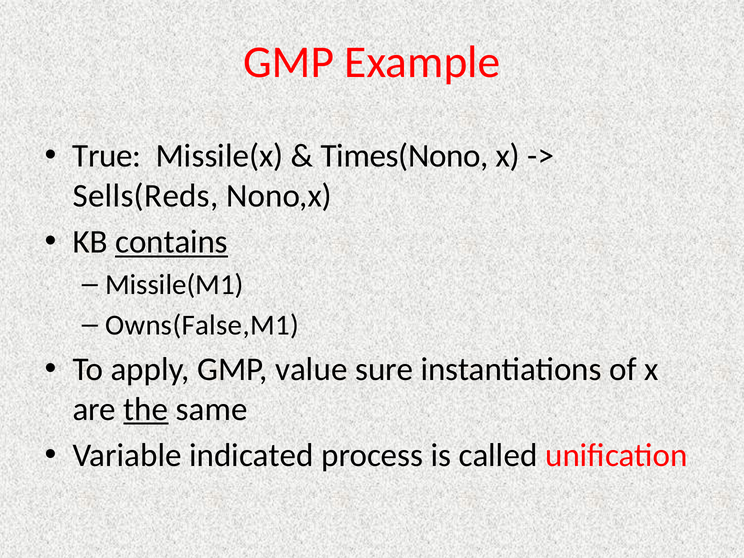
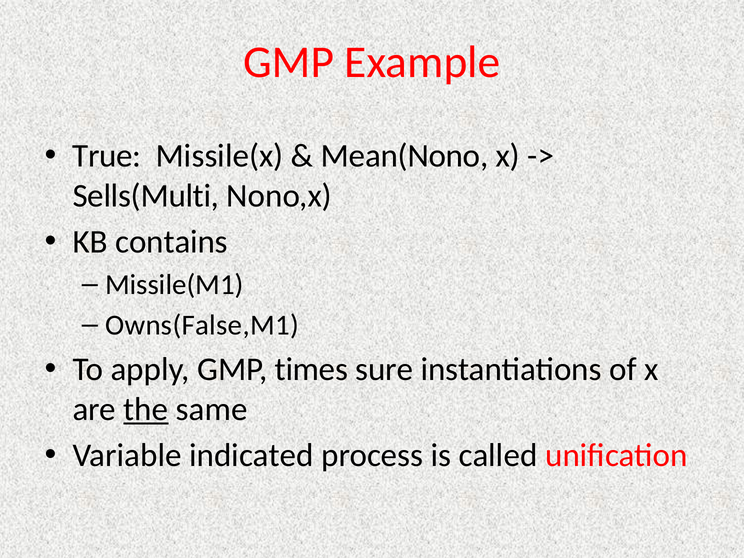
Times(Nono: Times(Nono -> Mean(Nono
Sells(Reds: Sells(Reds -> Sells(Multi
contains underline: present -> none
value: value -> times
